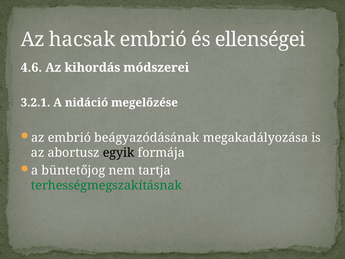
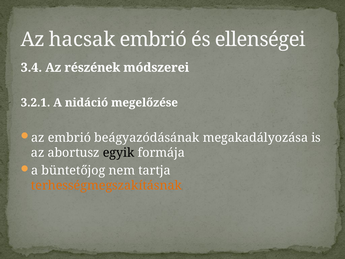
4.6: 4.6 -> 3.4
kihordás: kihordás -> részének
terhességmegszakításnak colour: green -> orange
